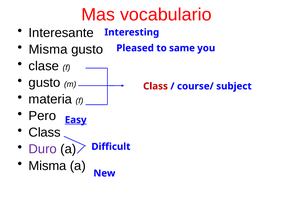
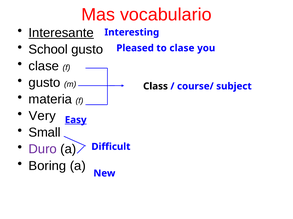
Interesante underline: none -> present
Misma at (48, 50): Misma -> School
to same: same -> clase
Class at (155, 86) colour: red -> black
Pero: Pero -> Very
Class at (45, 133): Class -> Small
Misma at (47, 166): Misma -> Boring
